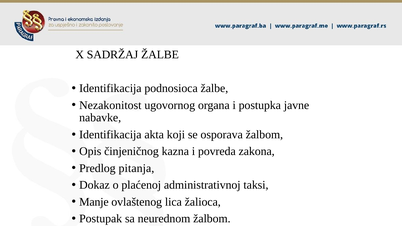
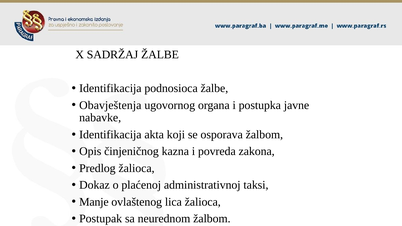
Nezakonitost: Nezakonitost -> Obavještenja
Predlog pitanja: pitanja -> žalioca
